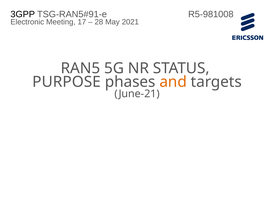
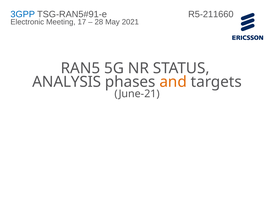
3GPP colour: black -> blue
R5-981008: R5-981008 -> R5-211660
PURPOSE: PURPOSE -> ANALYSIS
